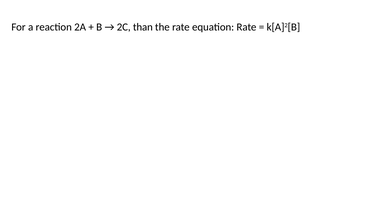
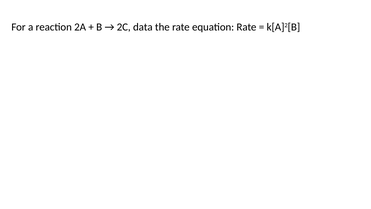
than: than -> data
